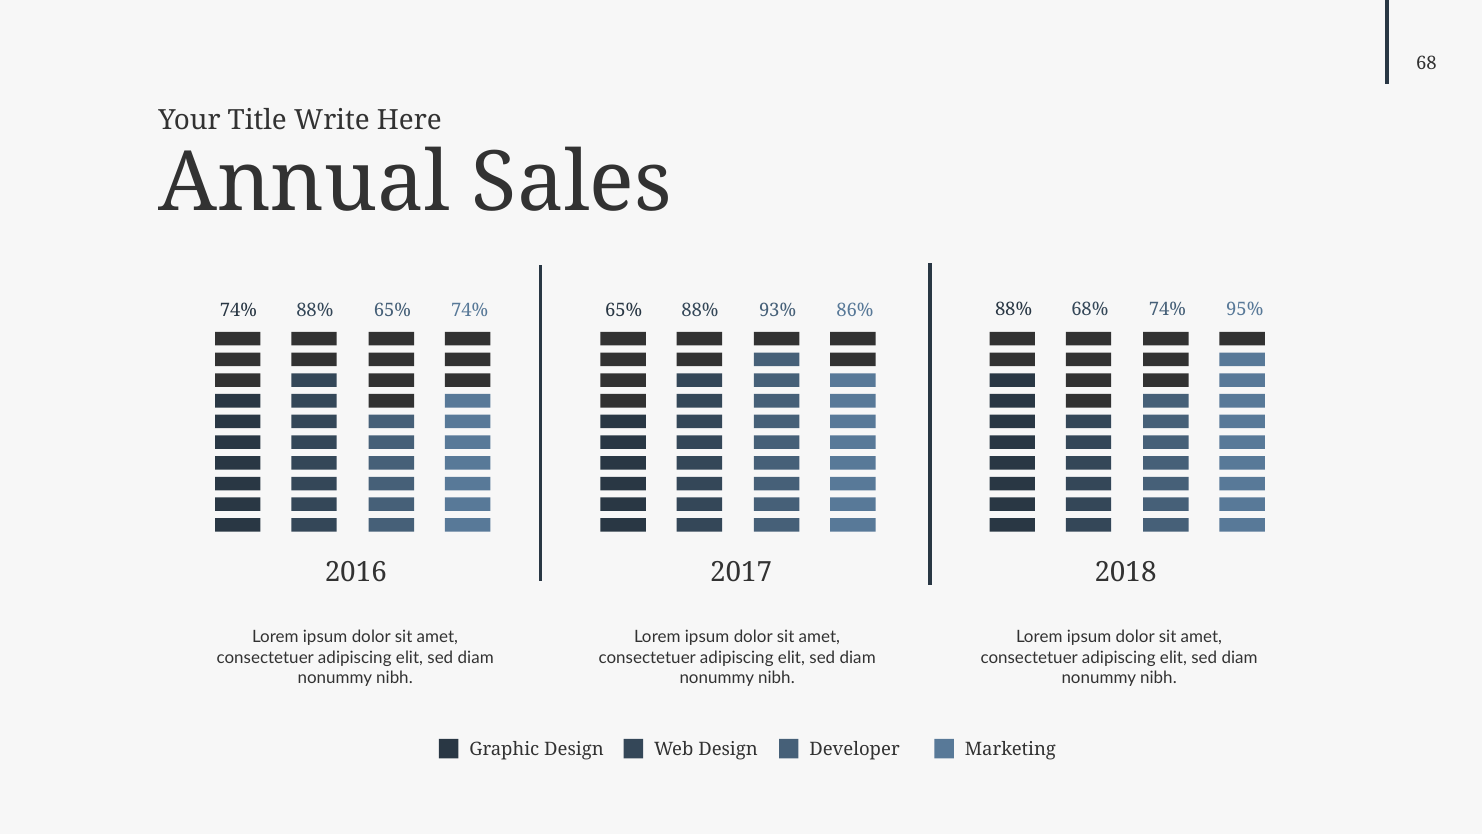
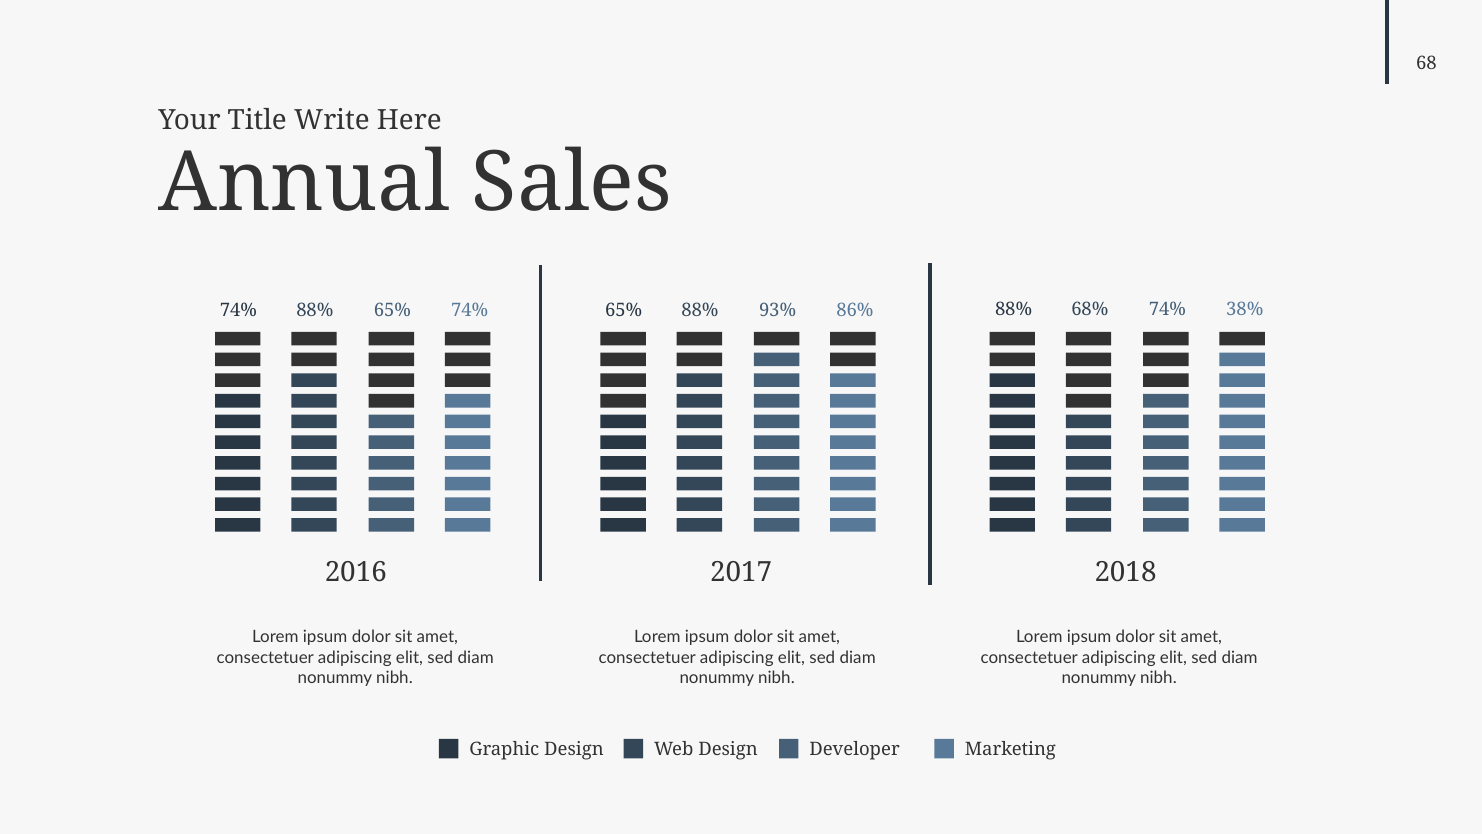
95%: 95% -> 38%
